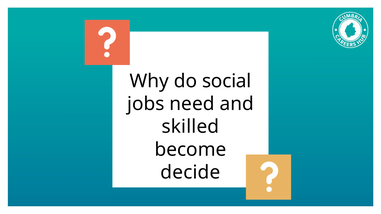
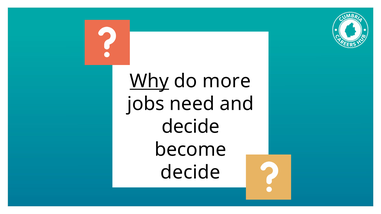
Why underline: none -> present
social: social -> more
skilled at (190, 127): skilled -> decide
